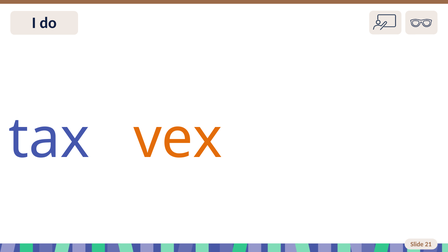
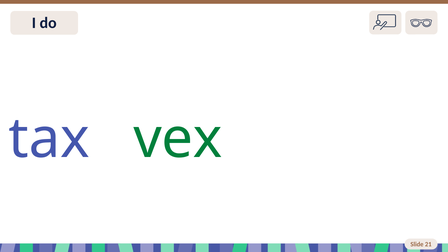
vex colour: orange -> green
